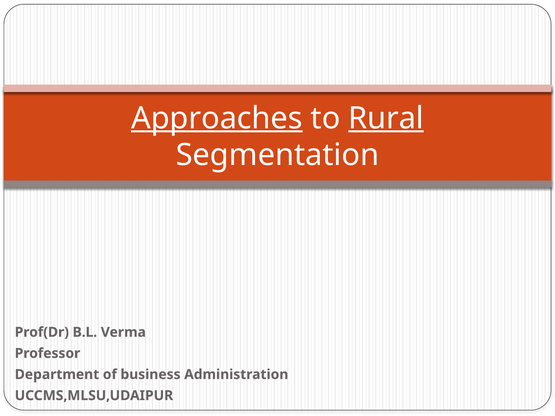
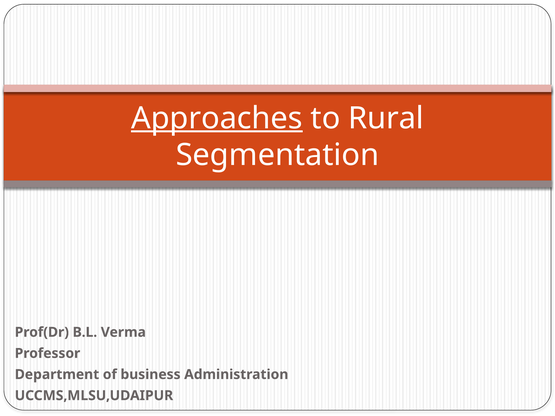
Rural underline: present -> none
